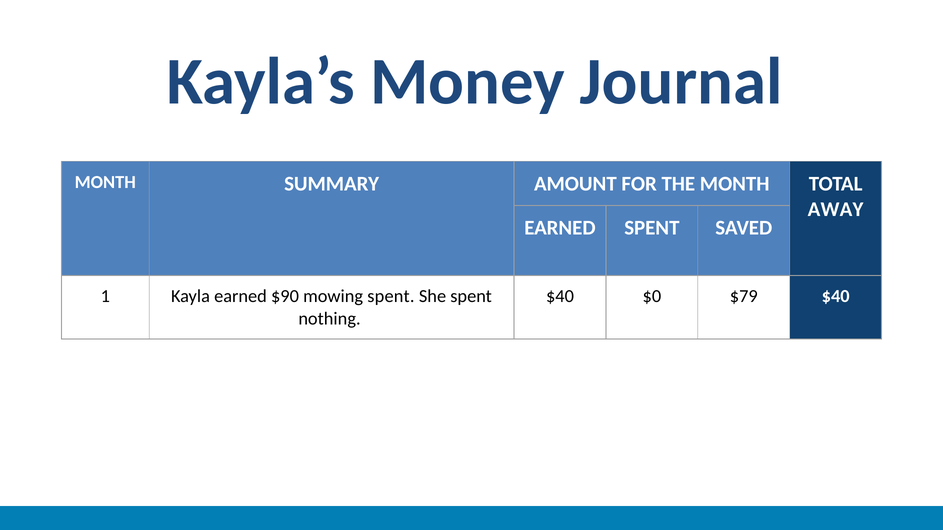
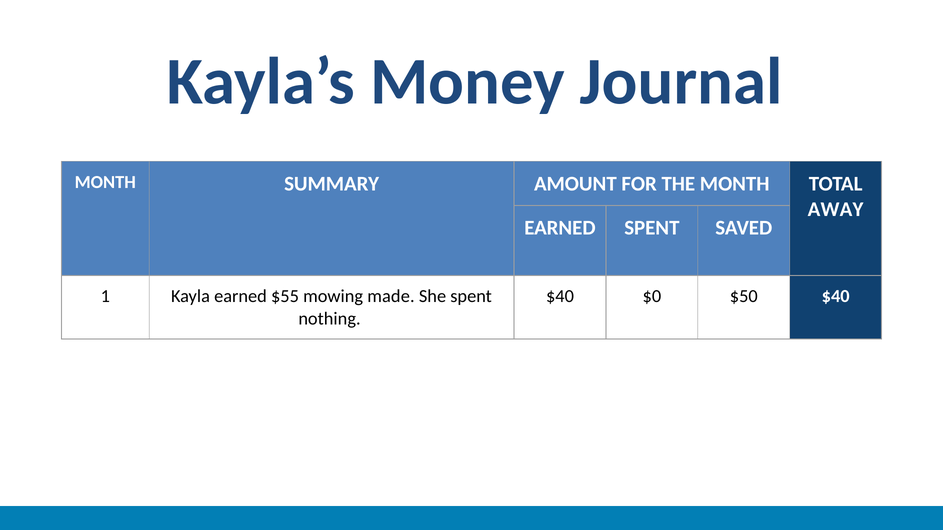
$90: $90 -> $55
mowing spent: spent -> made
$79: $79 -> $50
